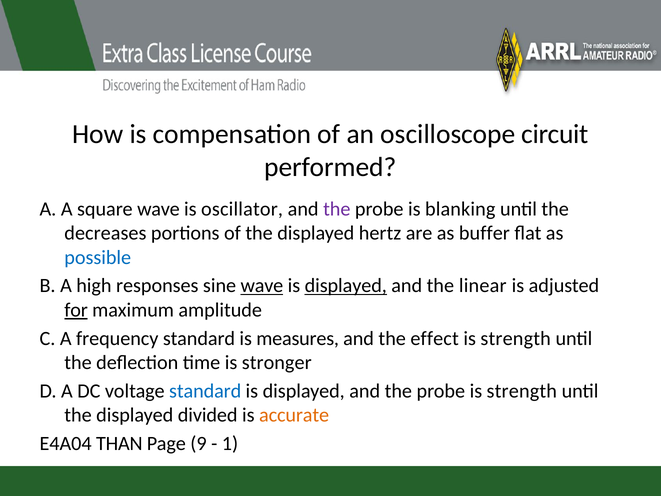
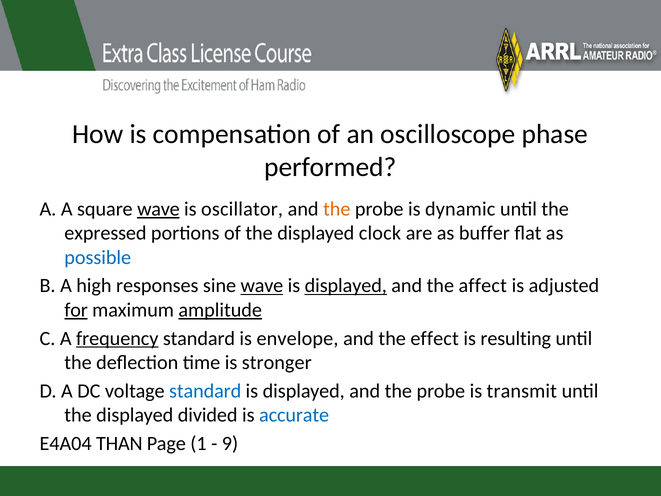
circuit: circuit -> phase
wave at (158, 209) underline: none -> present
the at (337, 209) colour: purple -> orange
blanking: blanking -> dynamic
decreases: decreases -> expressed
hertz: hertz -> clock
linear: linear -> affect
amplitude underline: none -> present
frequency underline: none -> present
measures: measures -> envelope
strength at (516, 338): strength -> resulting
probe is strength: strength -> transmit
accurate colour: orange -> blue
9: 9 -> 1
1: 1 -> 9
